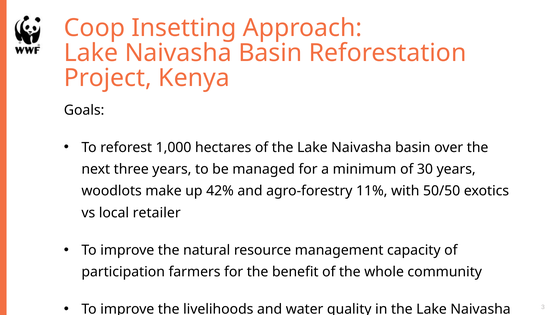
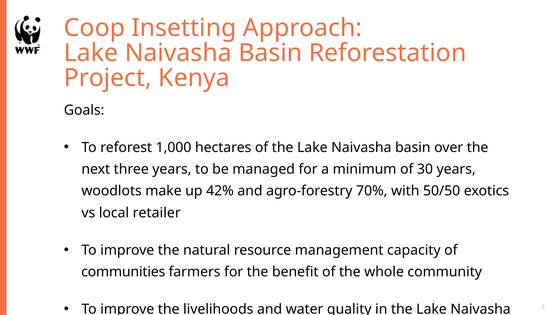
11%: 11% -> 70%
participation: participation -> communities
